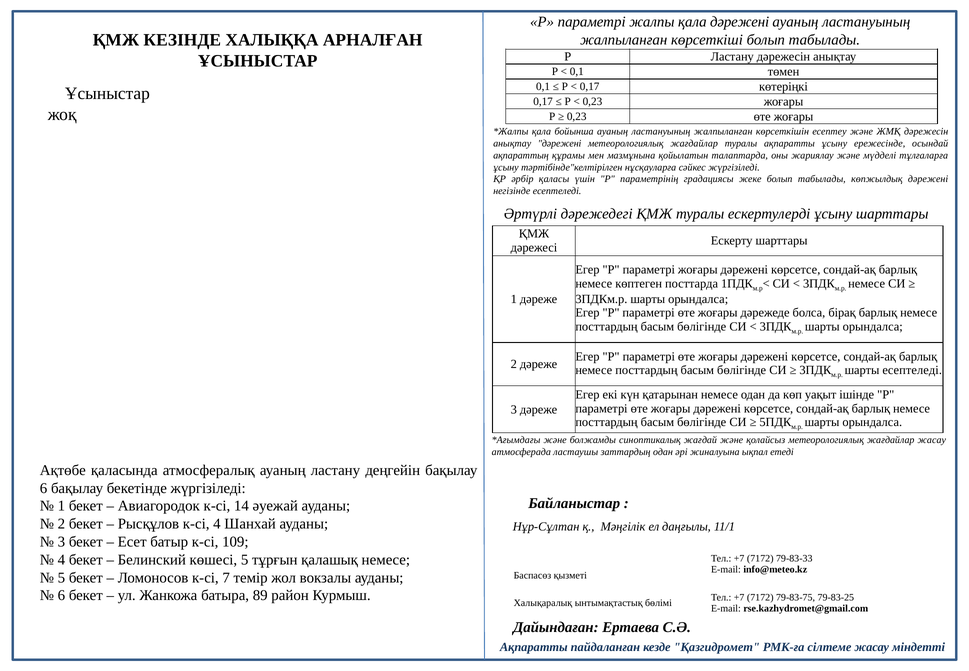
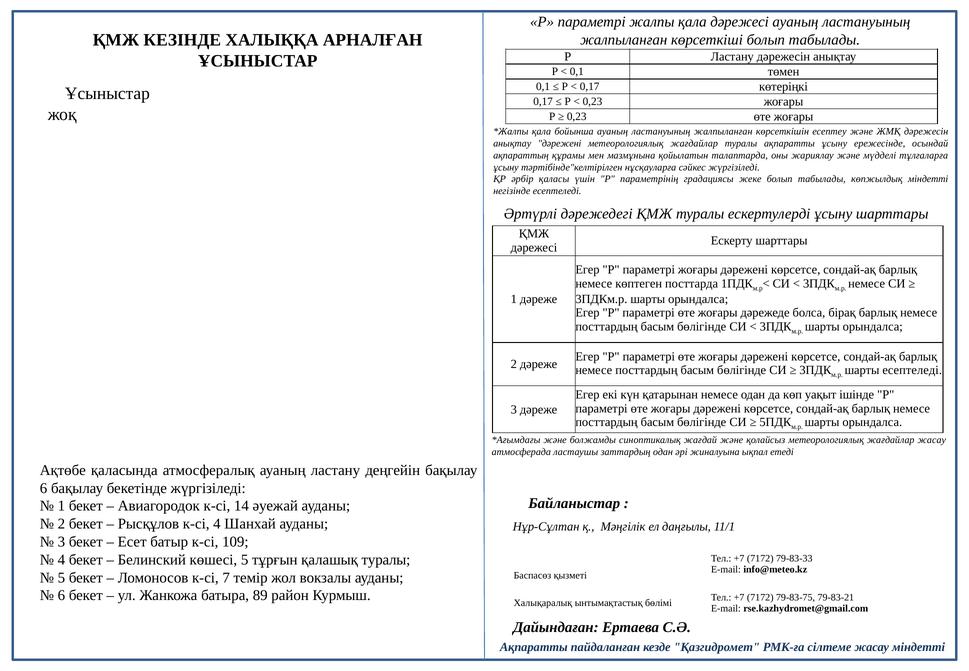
қала дәрежені: дәрежені -> дәрежесі
көпжылдық дәрежені: дәрежені -> міндетті
қалашық немесе: немесе -> туралы
79-83-25: 79-83-25 -> 79-83-21
